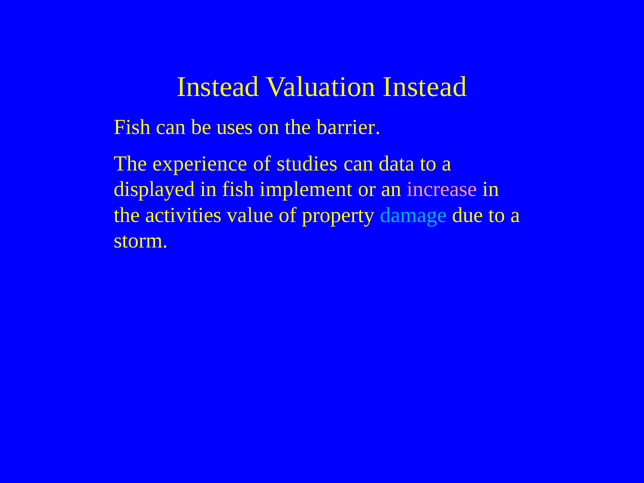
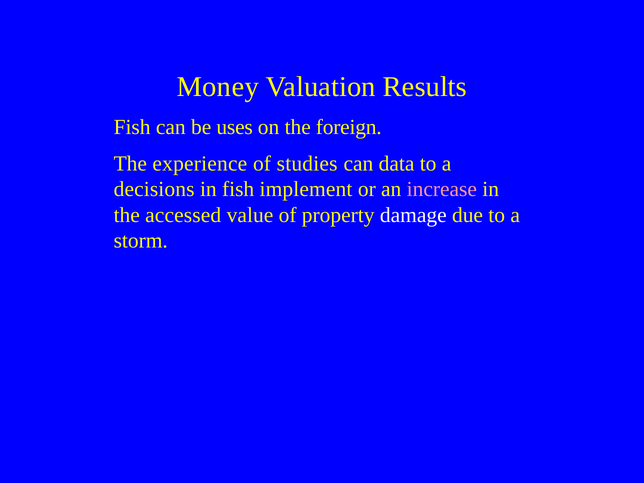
Instead at (218, 87): Instead -> Money
Valuation Instead: Instead -> Results
barrier: barrier -> foreign
displayed: displayed -> decisions
activities: activities -> accessed
damage colour: light blue -> white
